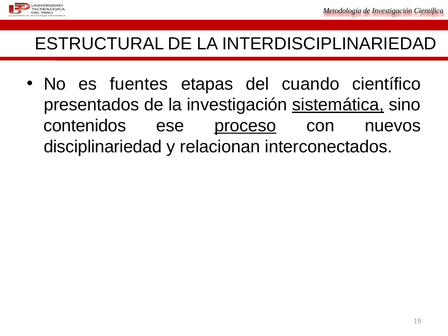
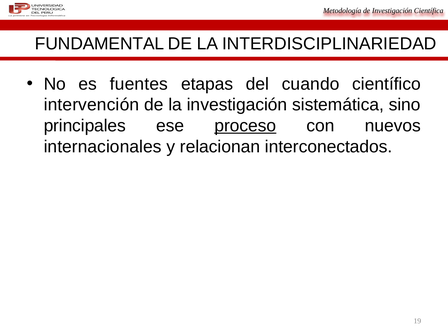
ESTRUCTURAL: ESTRUCTURAL -> FUNDAMENTAL
presentados: presentados -> intervención
sistemática underline: present -> none
contenidos: contenidos -> principales
disciplinariedad: disciplinariedad -> internacionales
